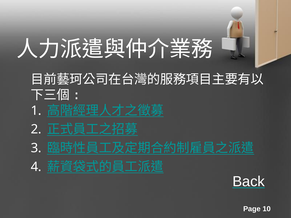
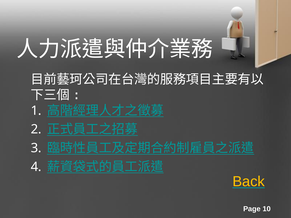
Back colour: white -> yellow
